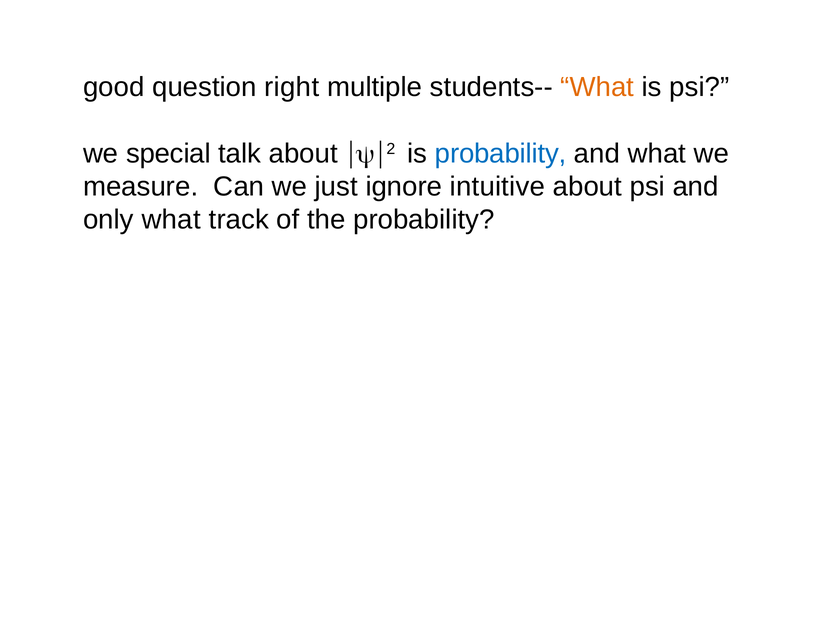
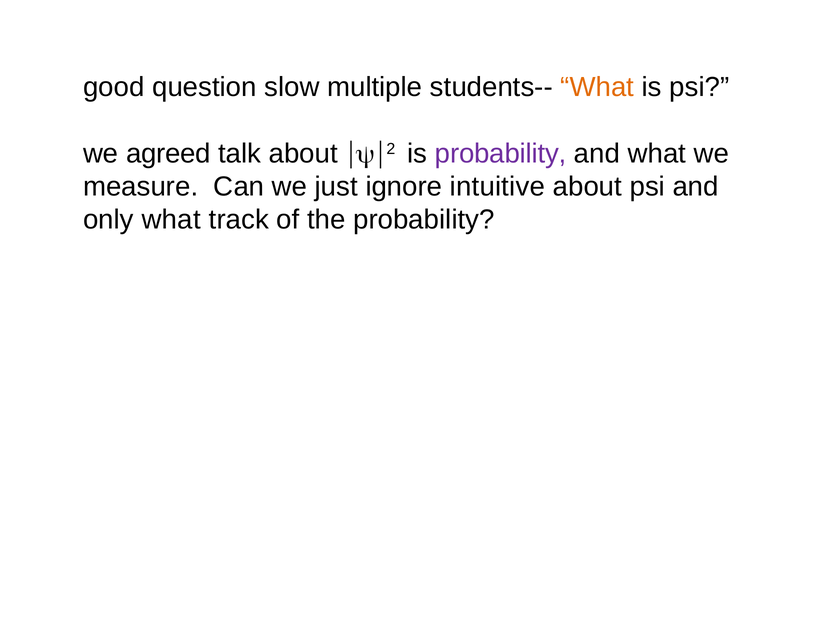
right: right -> slow
special: special -> agreed
probability at (501, 154) colour: blue -> purple
